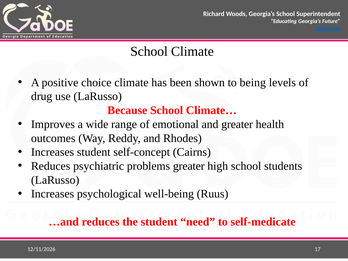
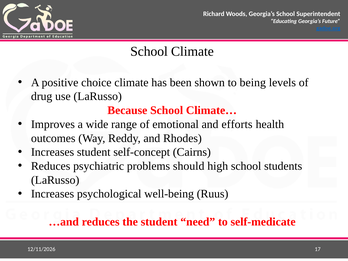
and greater: greater -> efforts
problems greater: greater -> should
